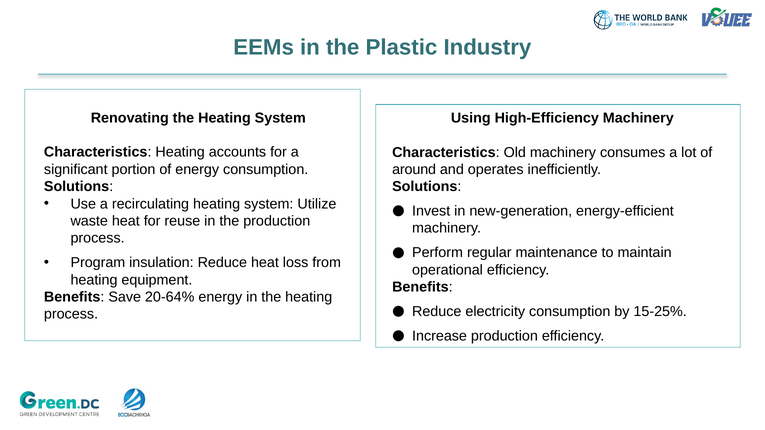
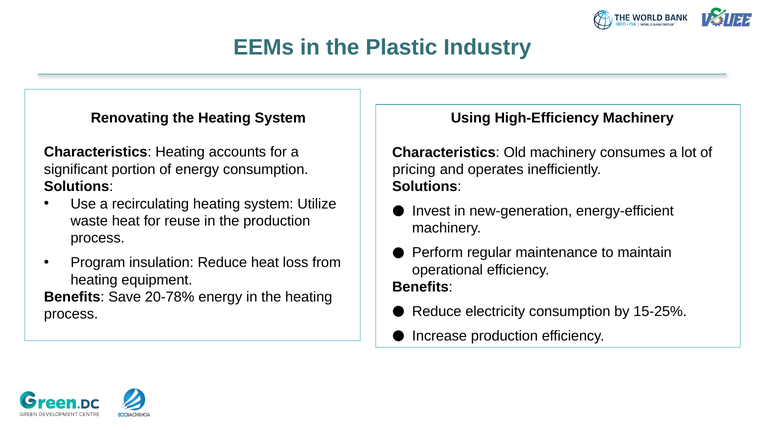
around: around -> pricing
20-64%: 20-64% -> 20-78%
